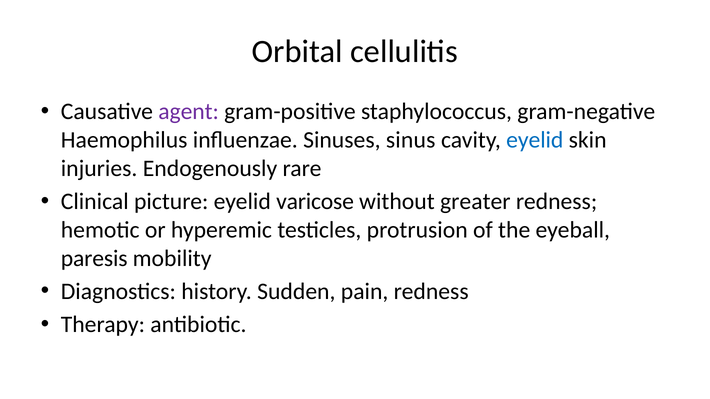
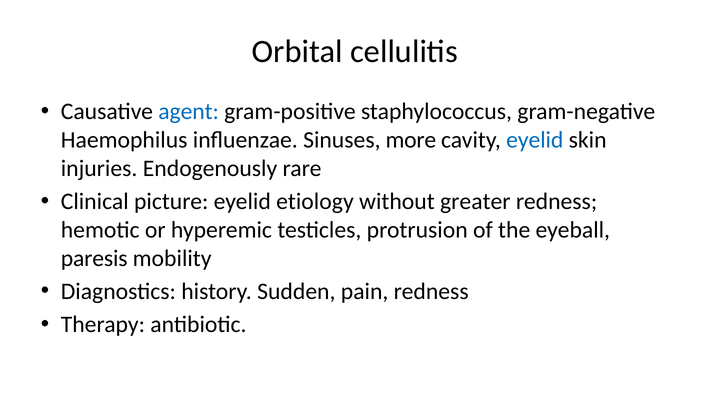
agent colour: purple -> blue
sinus: sinus -> more
varicose: varicose -> etiology
